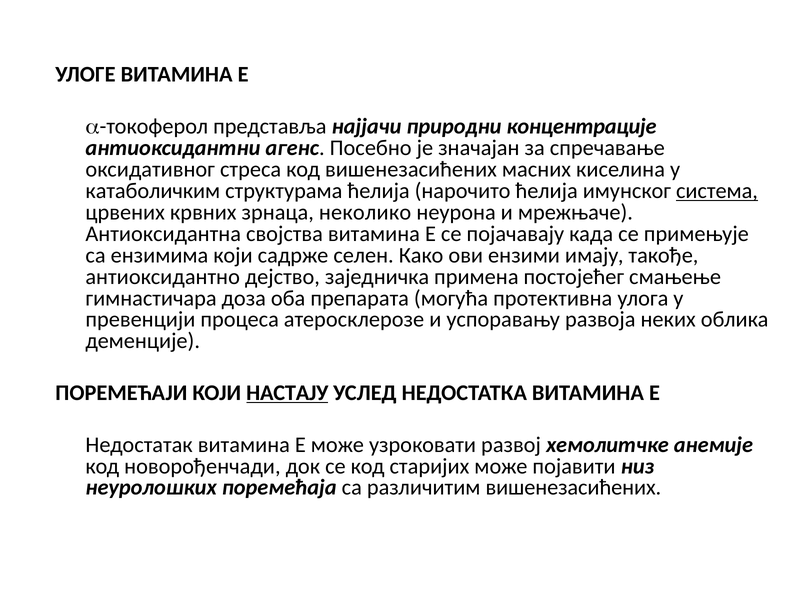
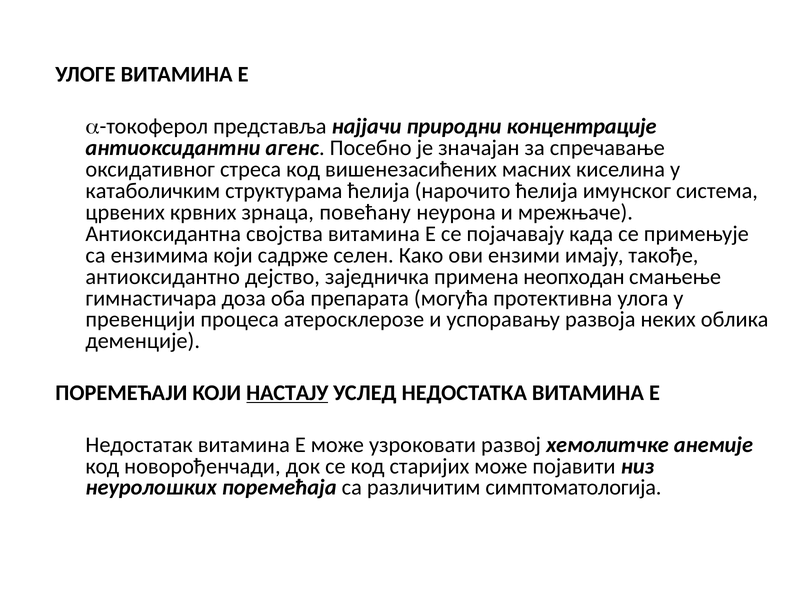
система underline: present -> none
неколико: неколико -> повећану
постојећег: постојећег -> неопходан
различитим вишенезасићених: вишенезасићених -> симптоматологија
